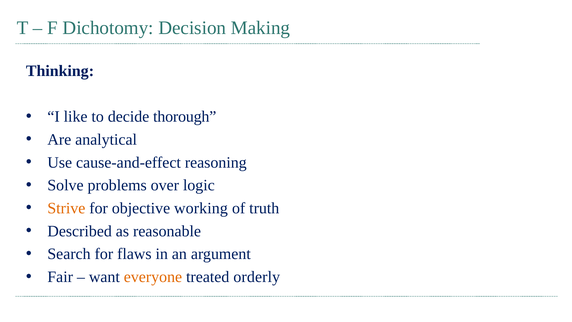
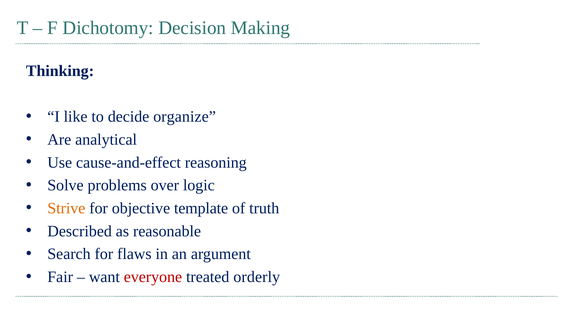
thorough: thorough -> organize
working: working -> template
everyone colour: orange -> red
